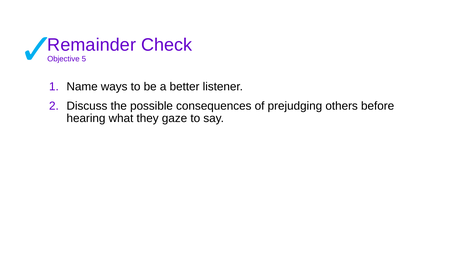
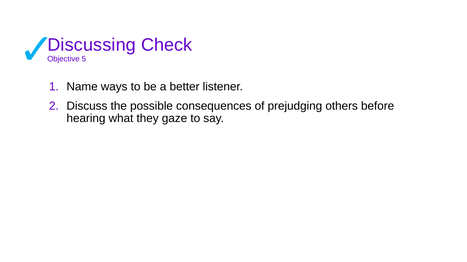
Remainder: Remainder -> Discussing
